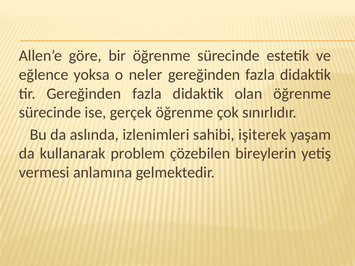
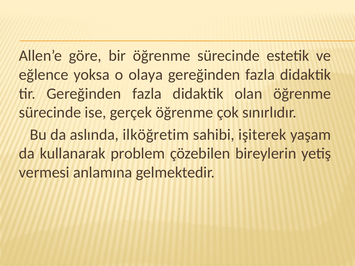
neler: neler -> olaya
izlenimleri: izlenimleri -> ilköğretim
